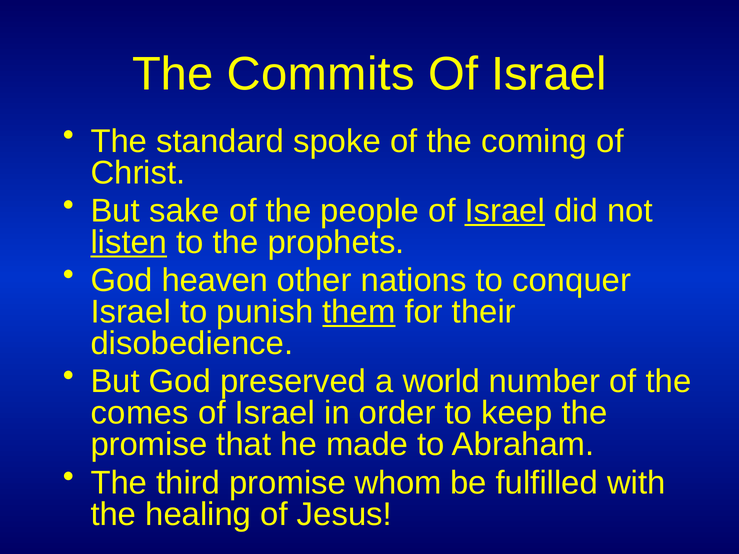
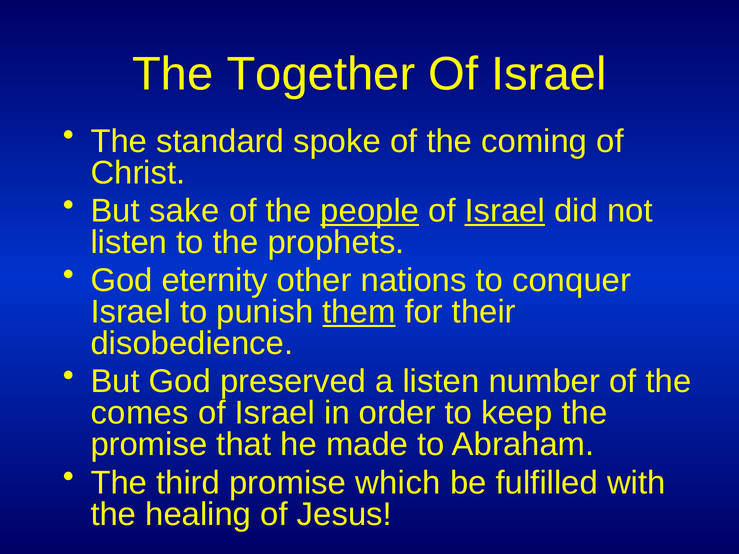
Commits: Commits -> Together
people underline: none -> present
listen at (129, 242) underline: present -> none
heaven: heaven -> eternity
a world: world -> listen
whom: whom -> which
